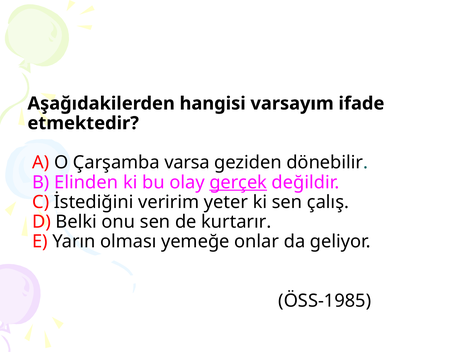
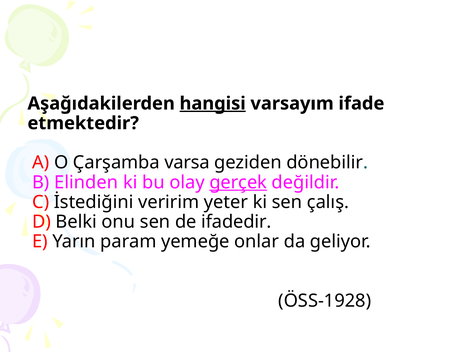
hangisi underline: none -> present
kurtarır: kurtarır -> ifadedir
olması: olması -> param
ÖSS-1985: ÖSS-1985 -> ÖSS-1928
